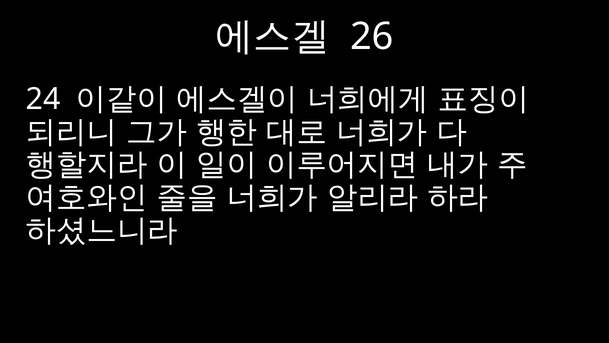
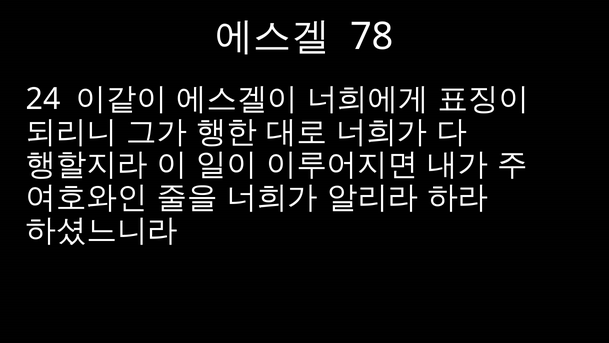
26: 26 -> 78
